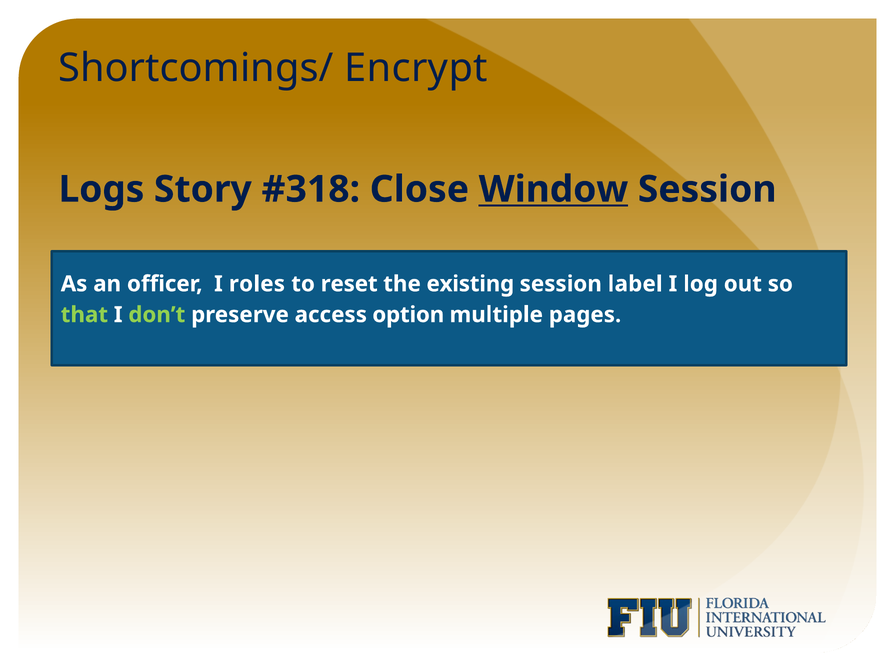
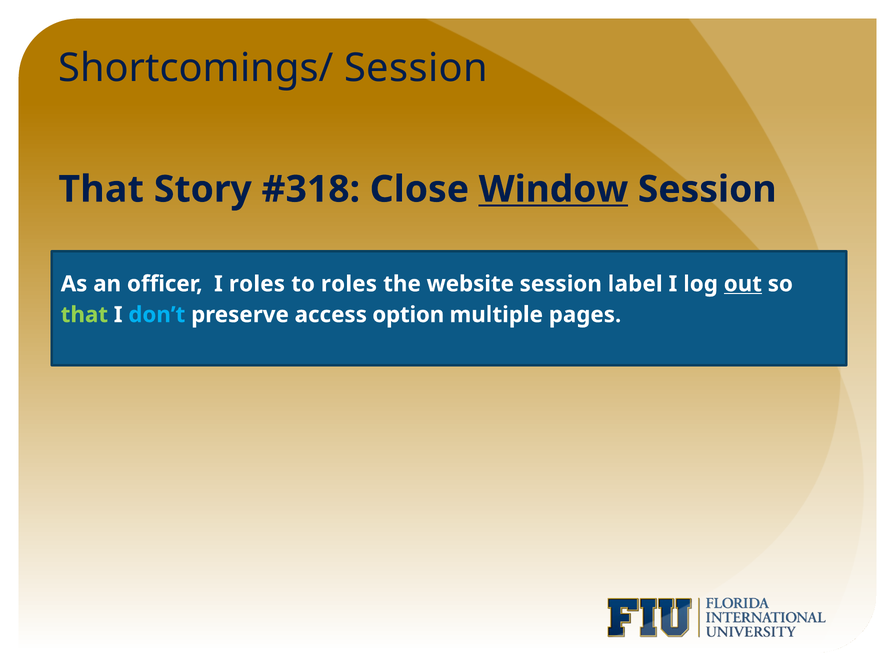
Shortcomings/ Encrypt: Encrypt -> Session
Logs at (101, 189): Logs -> That
to reset: reset -> roles
existing: existing -> website
out underline: none -> present
don’t colour: light green -> light blue
